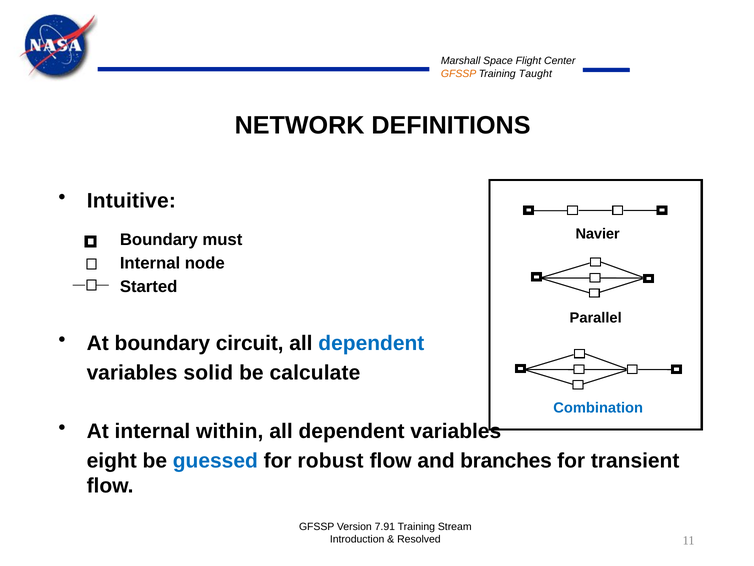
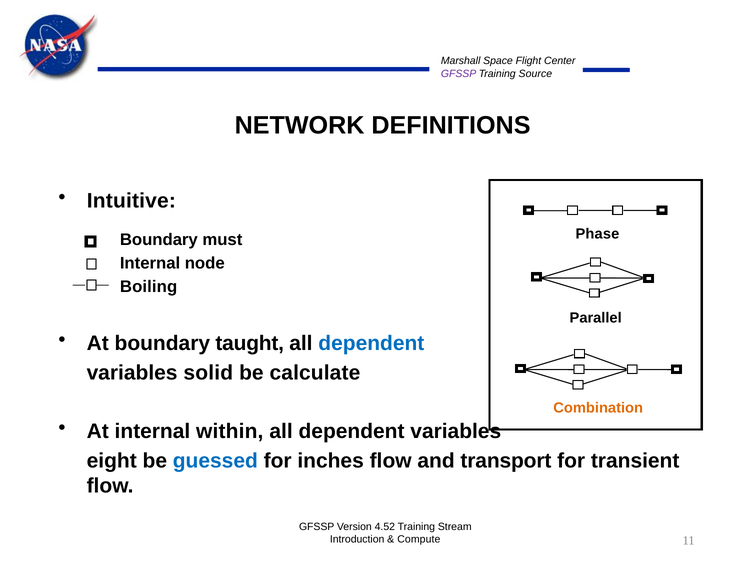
GFSSP at (459, 74) colour: orange -> purple
Taught: Taught -> Source
Navier: Navier -> Phase
Started: Started -> Boiling
circuit: circuit -> taught
Combination colour: blue -> orange
robust: robust -> inches
branches: branches -> transport
7.91: 7.91 -> 4.52
Resolved: Resolved -> Compute
